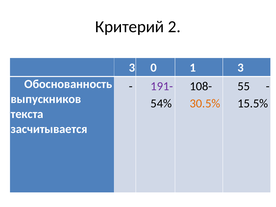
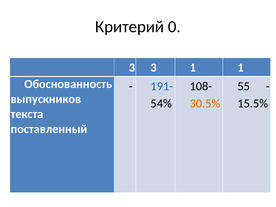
2: 2 -> 0
3 0: 0 -> 3
1 3: 3 -> 1
191- colour: purple -> blue
засчитывается: засчитывается -> поставленный
